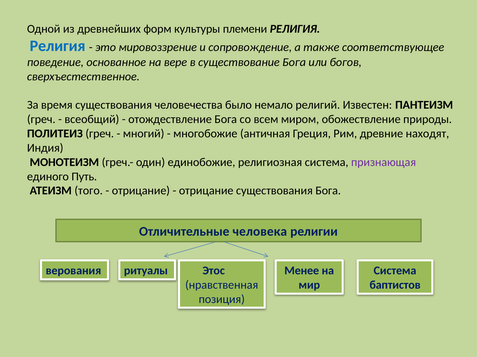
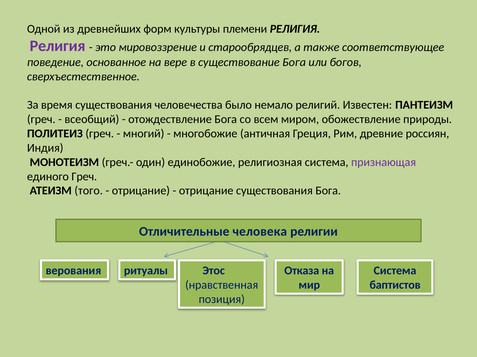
Религия at (58, 46) colour: blue -> purple
сопровождение: сопровождение -> старообрядцев
находят: находят -> россиян
единого Путь: Путь -> Греч
Менее: Менее -> Отказа
